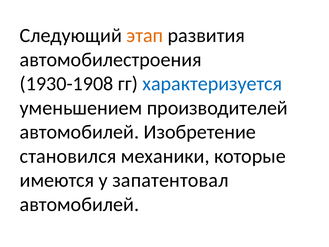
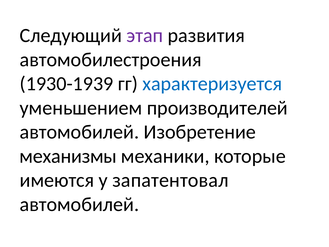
этап colour: orange -> purple
1930-1908: 1930-1908 -> 1930-1939
становился: становился -> механизмы
